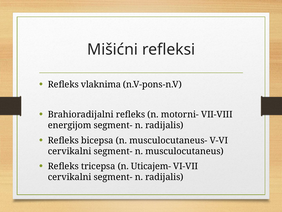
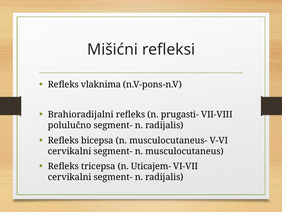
motorni-: motorni- -> prugasti-
energijom: energijom -> polulučno
